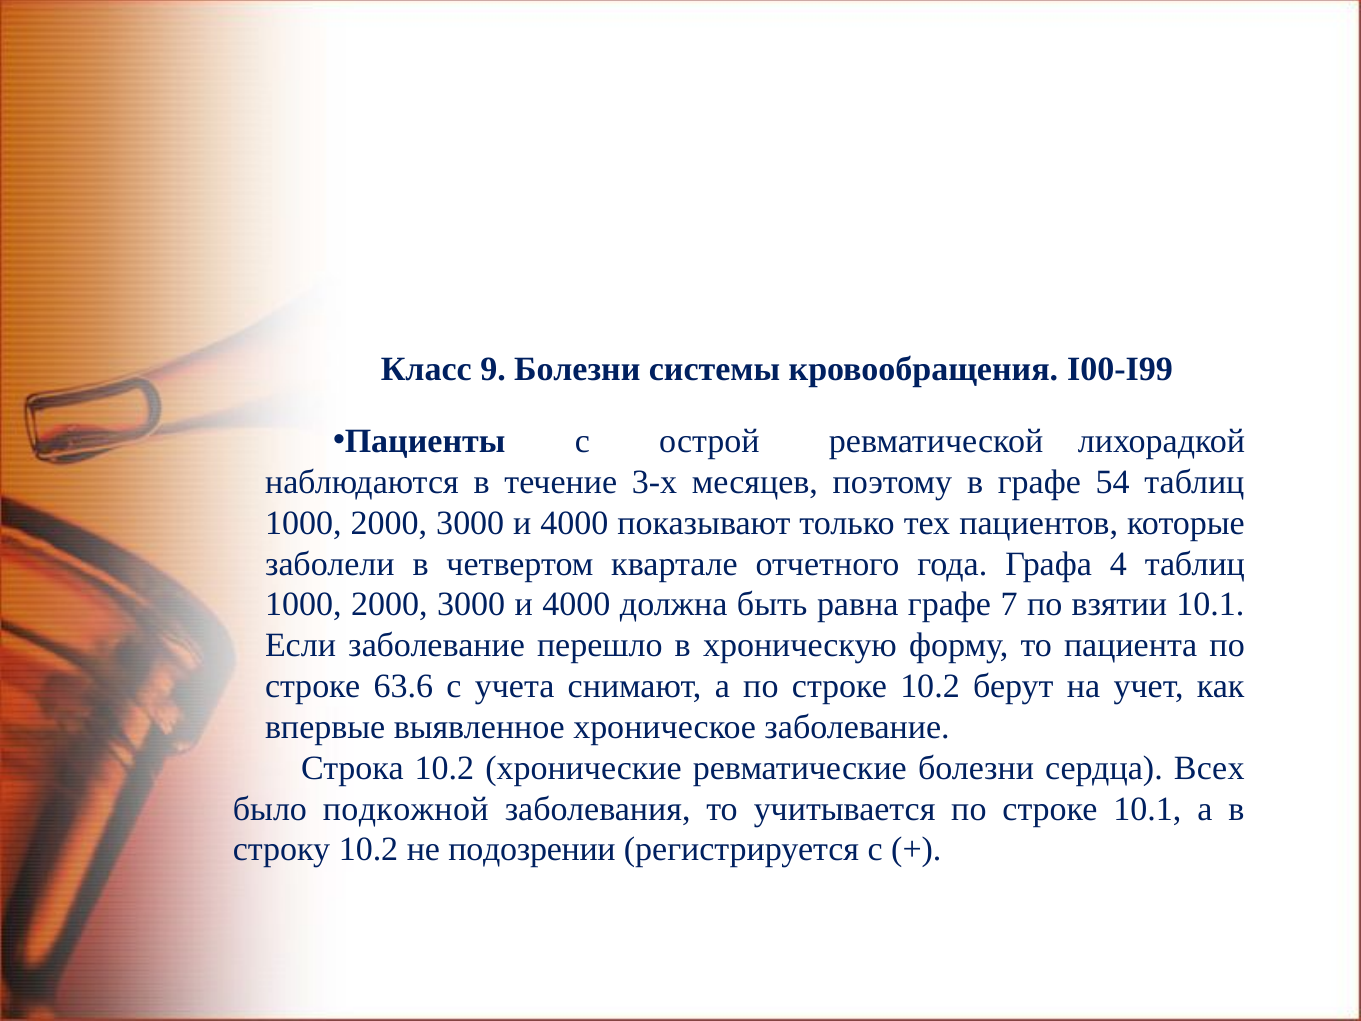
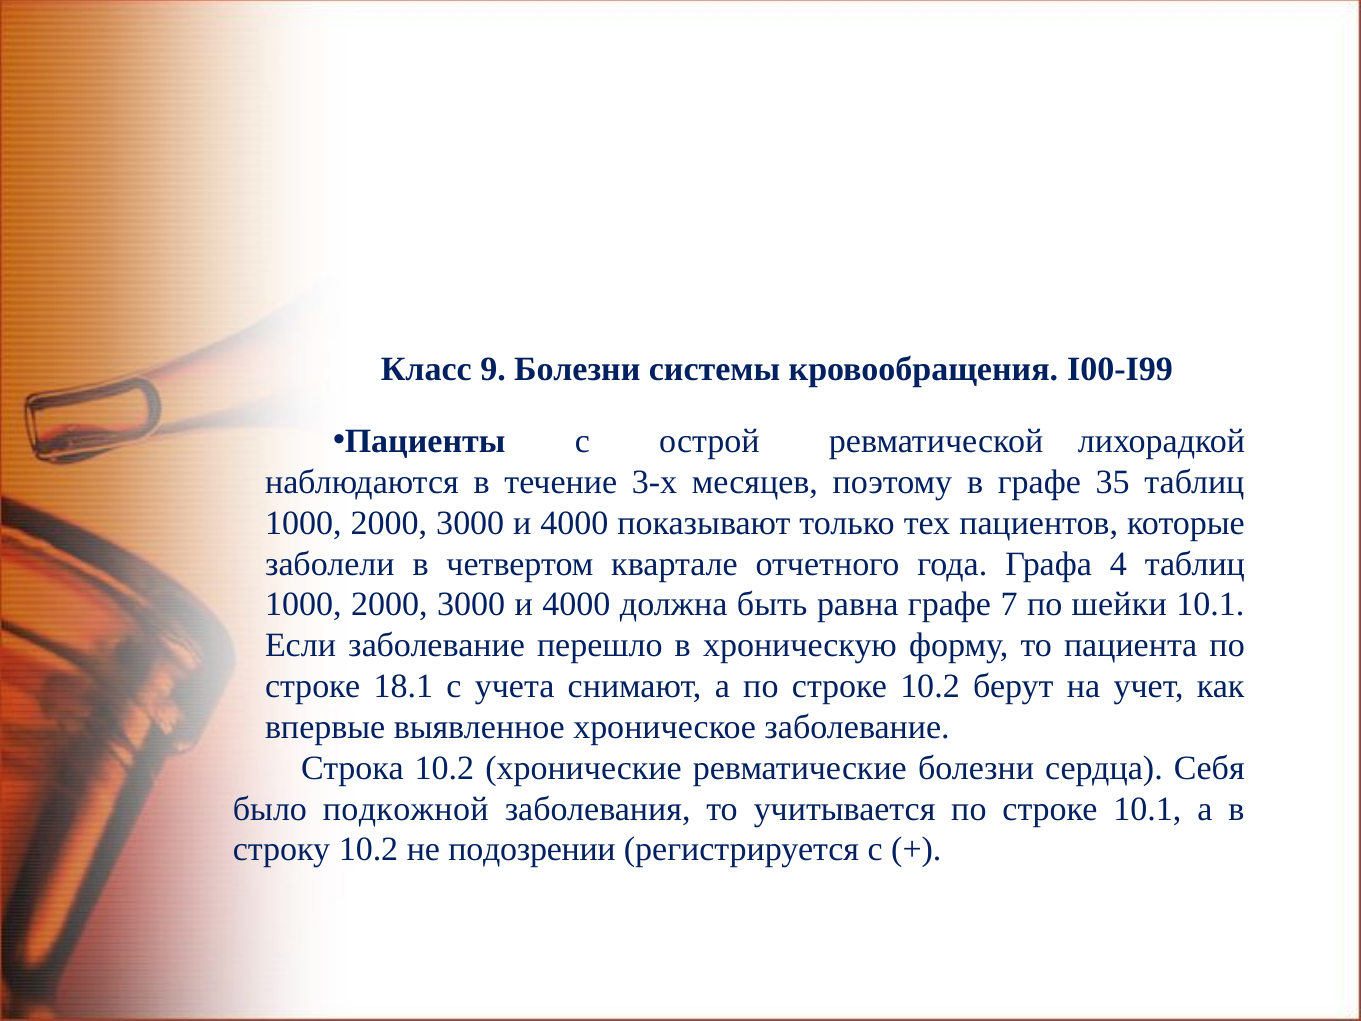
54: 54 -> 35
взятии: взятии -> шейки
63.6: 63.6 -> 18.1
Всех: Всех -> Себя
